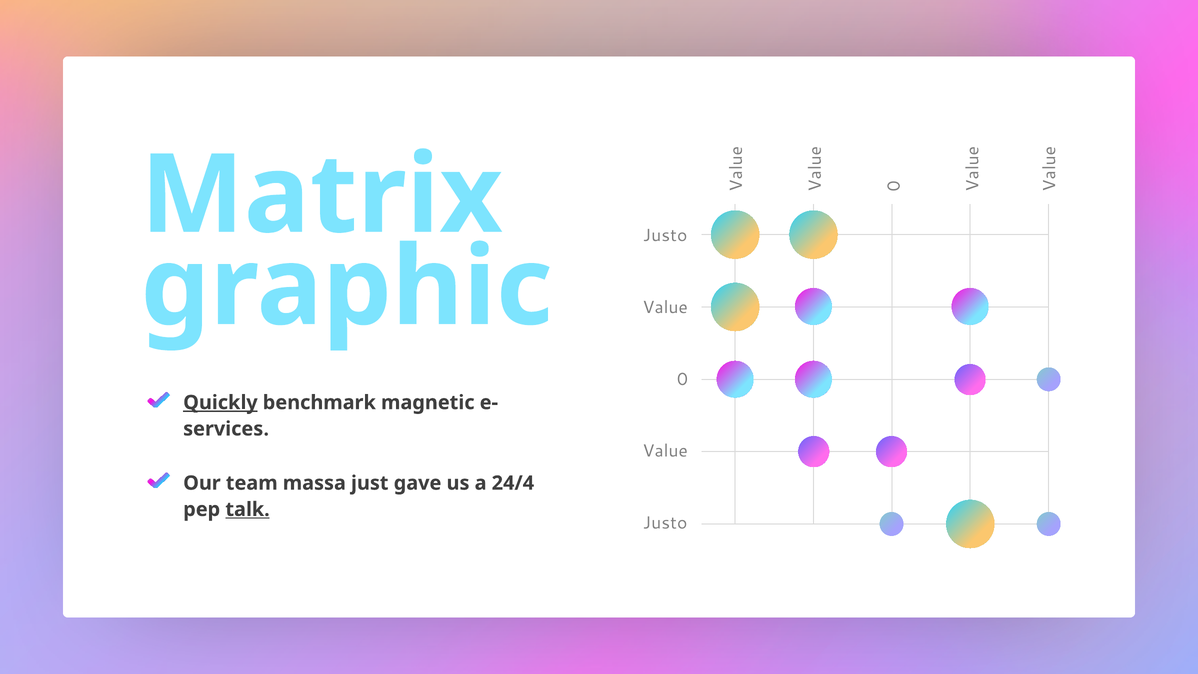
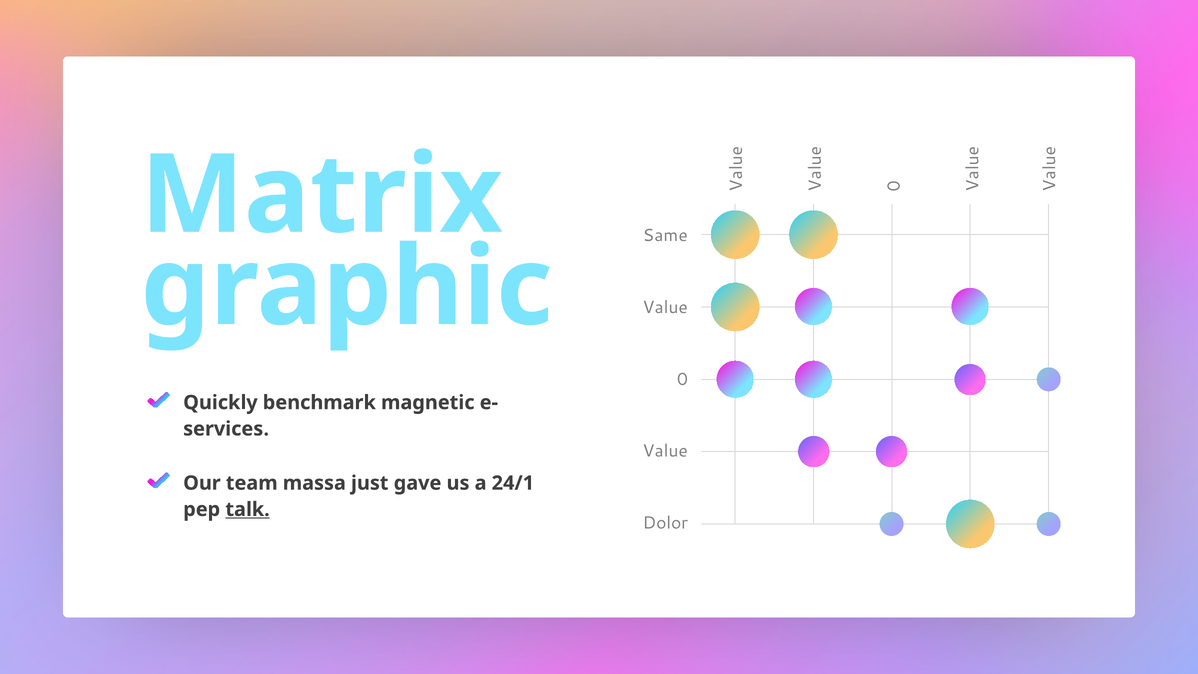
Justo at (665, 236): Justo -> Same
Quickly underline: present -> none
24/4: 24/4 -> 24/1
Justo at (665, 523): Justo -> Dolor
